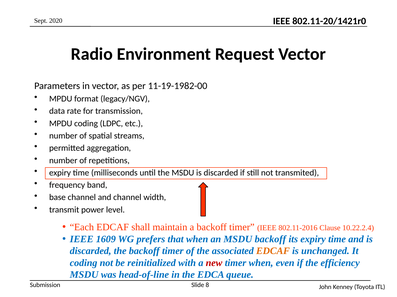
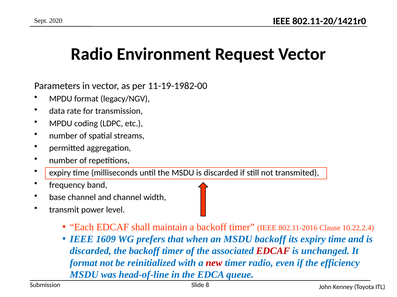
EDCAF at (273, 252) colour: orange -> red
coding at (84, 263): coding -> format
timer when: when -> radio
